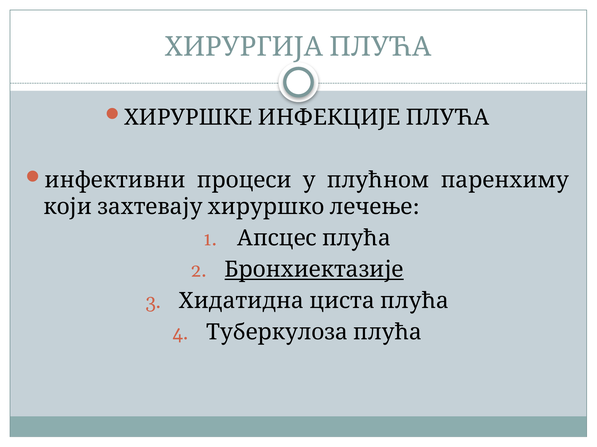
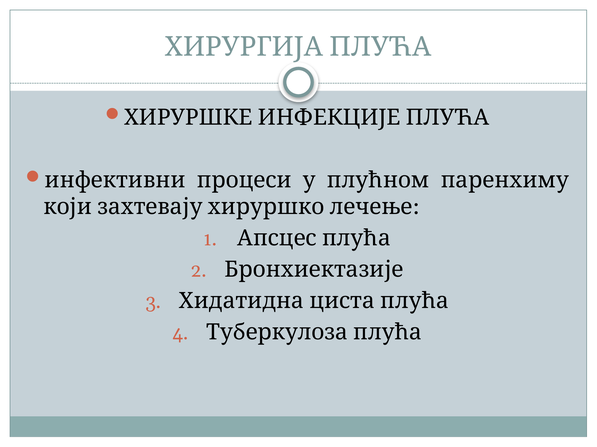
Бронхиектазије underline: present -> none
